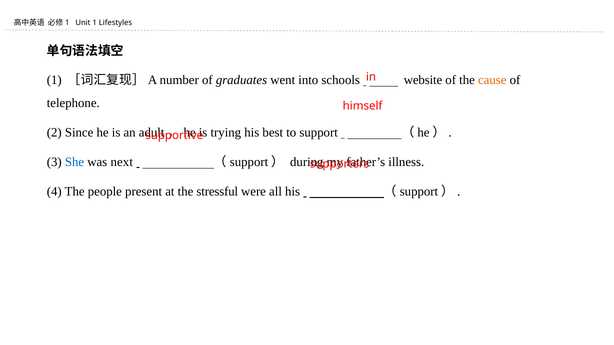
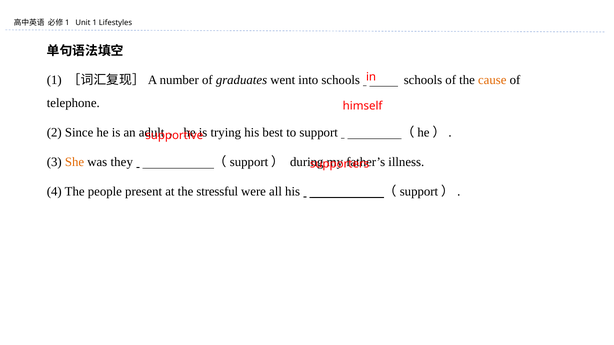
schools website: website -> schools
She colour: blue -> orange
next: next -> they
